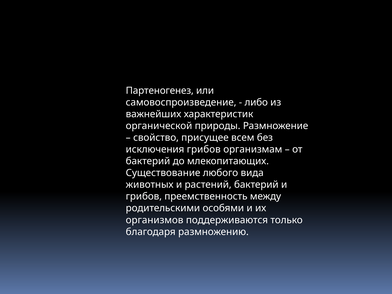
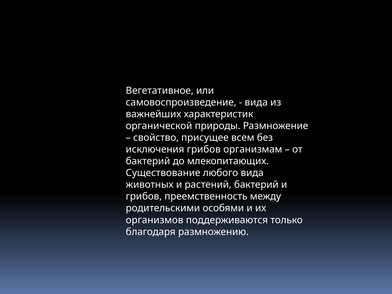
Партеногенез: Партеногенез -> Вегетативное
либо at (256, 102): либо -> вида
